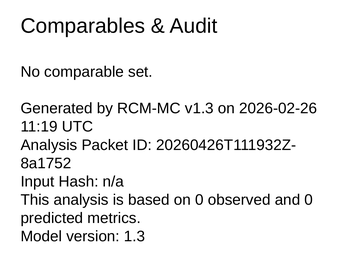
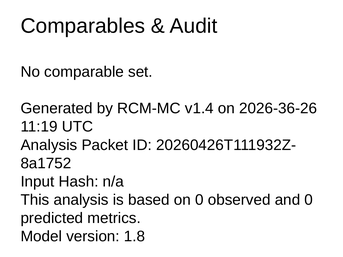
v1.3: v1.3 -> v1.4
2026-02-26: 2026-02-26 -> 2026-36-26
1.3: 1.3 -> 1.8
